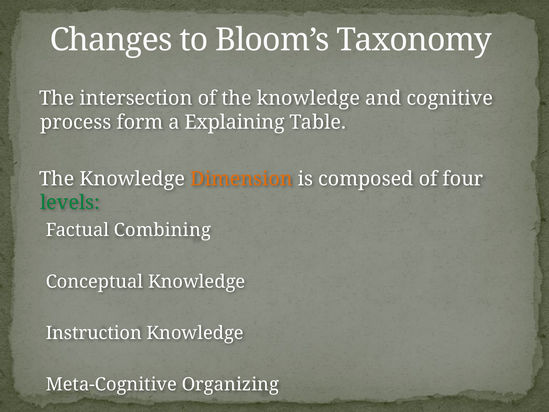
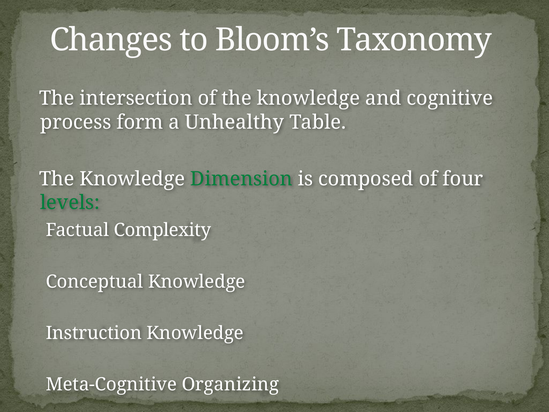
Explaining: Explaining -> Unhealthy
Dimension colour: orange -> green
Combining: Combining -> Complexity
